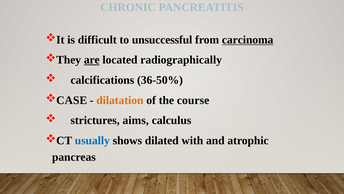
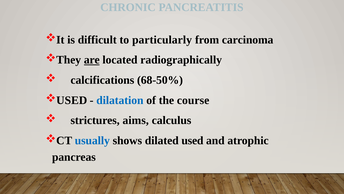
unsuccessful: unsuccessful -> particularly
carcinoma underline: present -> none
36-50%: 36-50% -> 68-50%
CASE at (72, 100): CASE -> USED
dilatation colour: orange -> blue
dilated with: with -> used
